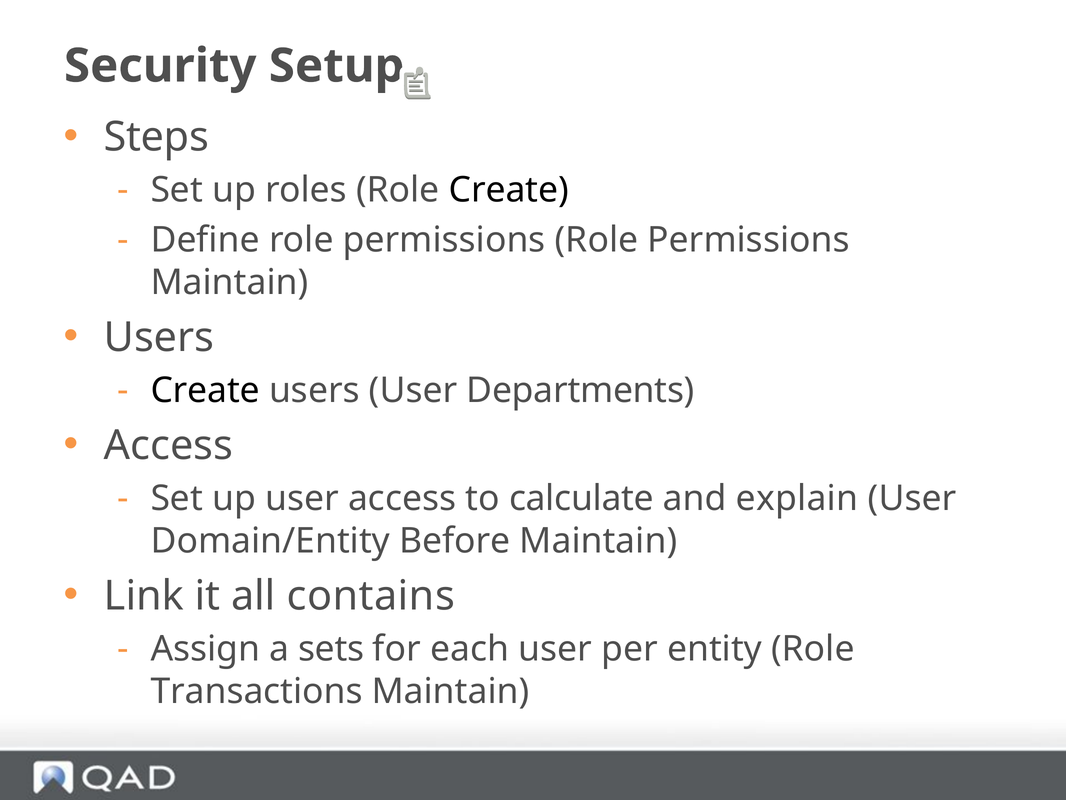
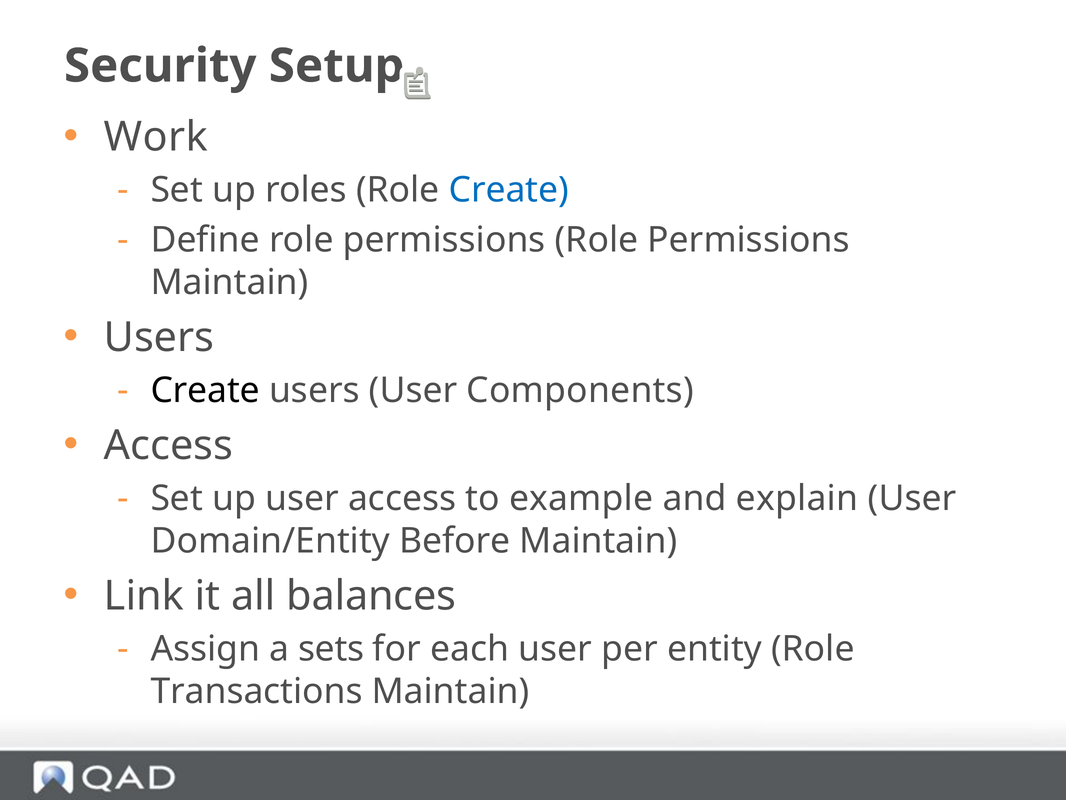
Steps: Steps -> Work
Create at (509, 190) colour: black -> blue
Departments: Departments -> Components
calculate: calculate -> example
contains: contains -> balances
